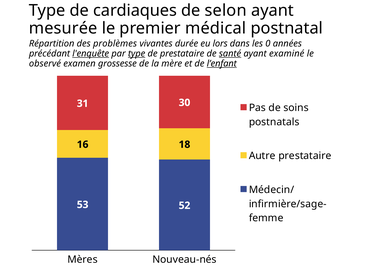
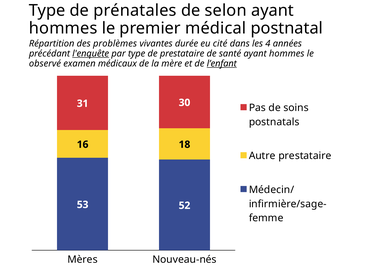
cardiaques: cardiaques -> prénatales
mesurée at (63, 28): mesurée -> hommes
lors: lors -> cité
0: 0 -> 4
type at (137, 54) underline: present -> none
santé underline: present -> none
examiné at (287, 54): examiné -> hommes
grossesse: grossesse -> médicaux
